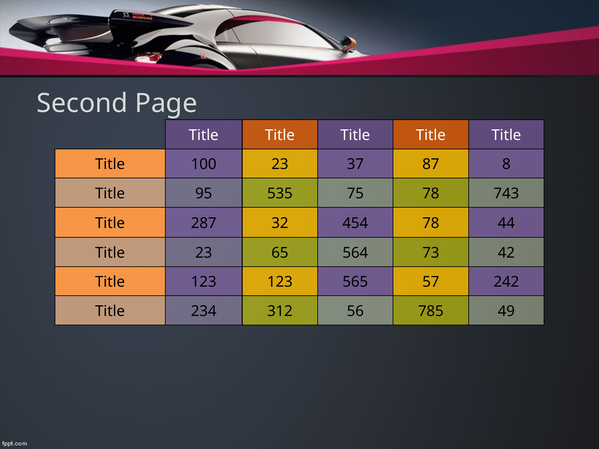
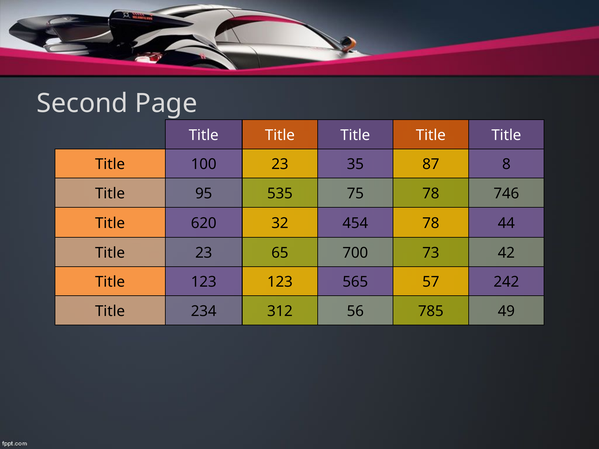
37: 37 -> 35
743: 743 -> 746
287: 287 -> 620
564: 564 -> 700
